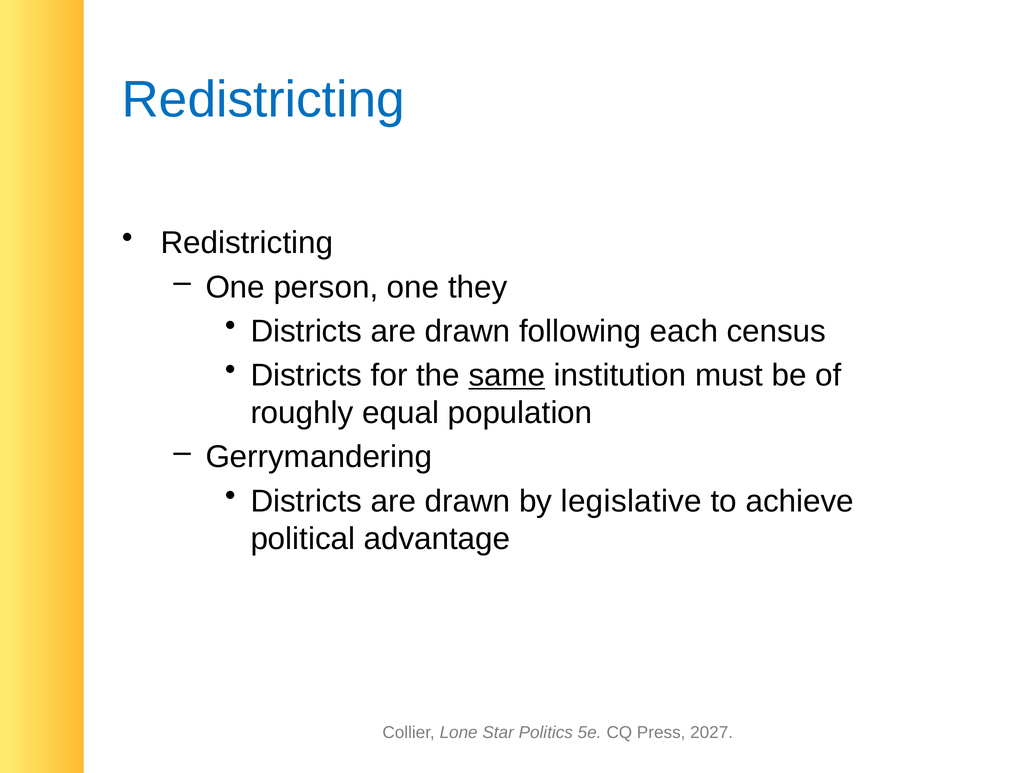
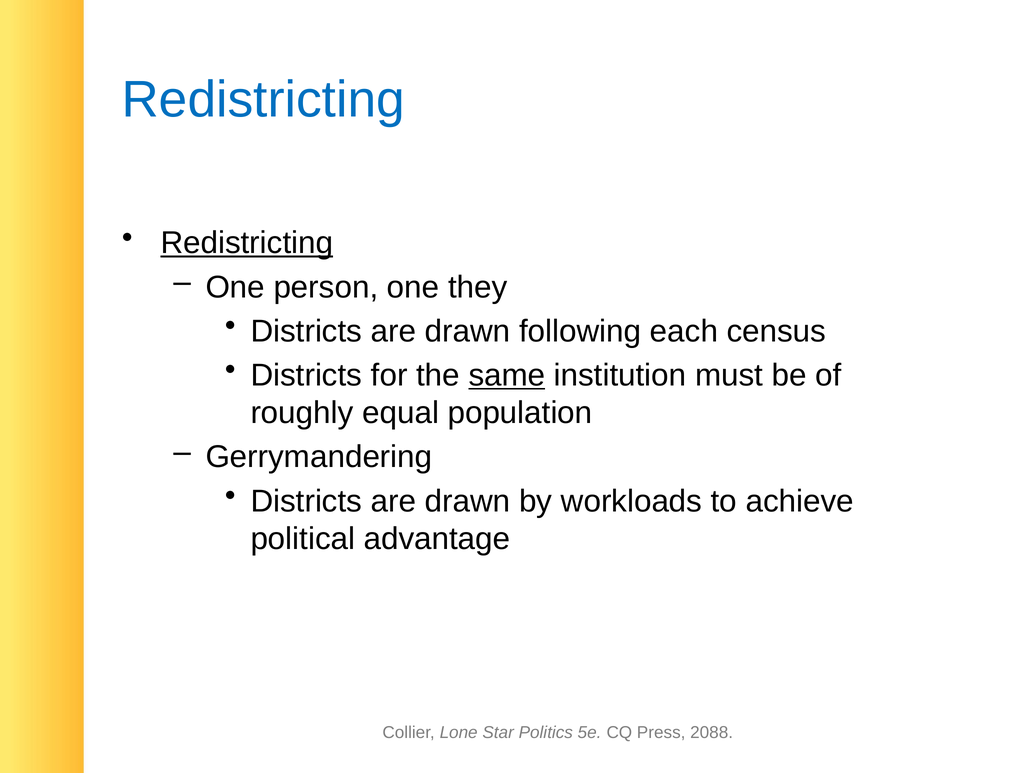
Redistricting at (247, 243) underline: none -> present
legislative: legislative -> workloads
2027: 2027 -> 2088
